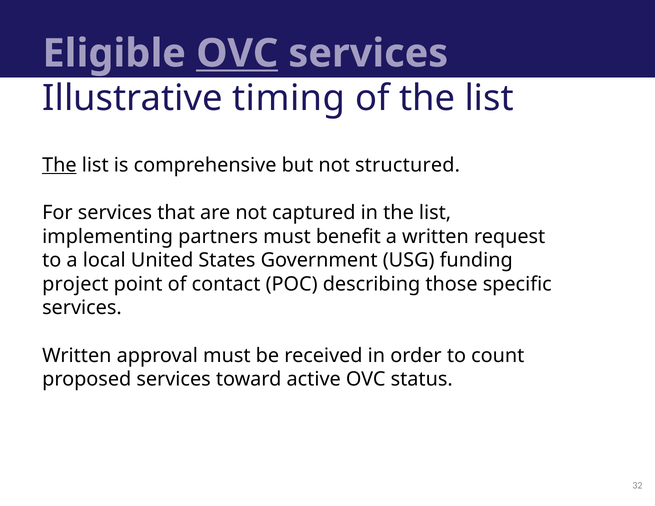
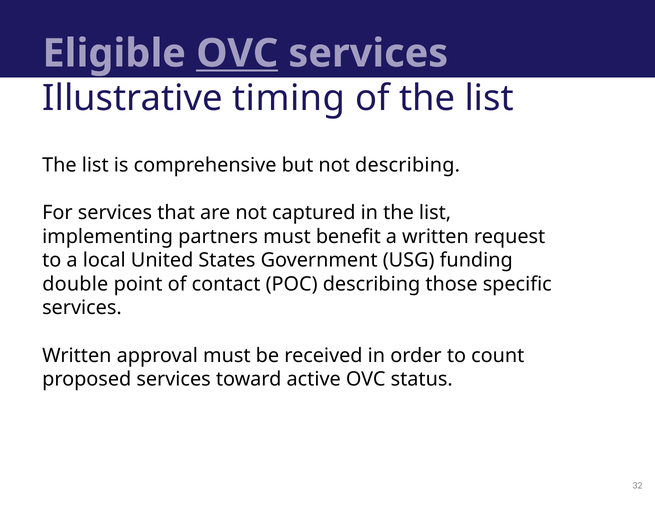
The at (59, 165) underline: present -> none
not structured: structured -> describing
project: project -> double
